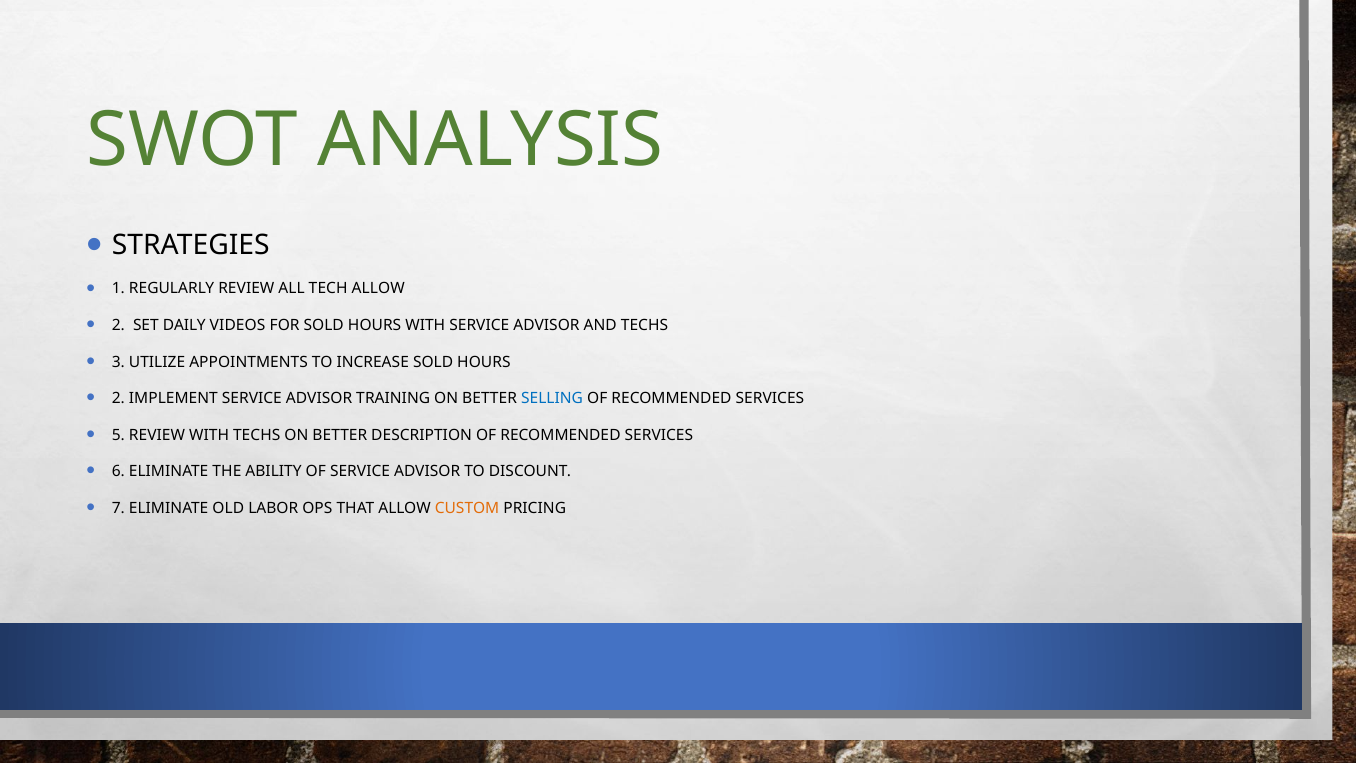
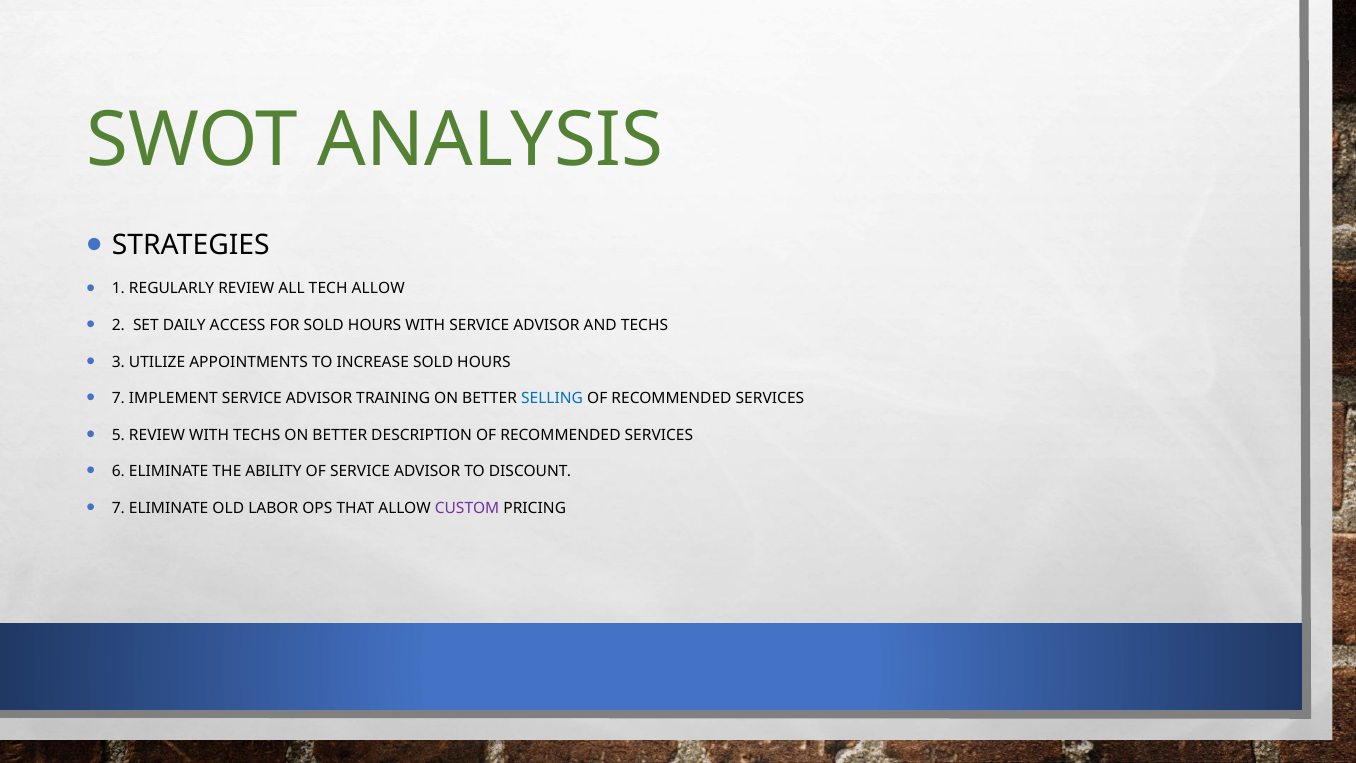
VIDEOS: VIDEOS -> ACCESS
2 at (118, 398): 2 -> 7
CUSTOM colour: orange -> purple
